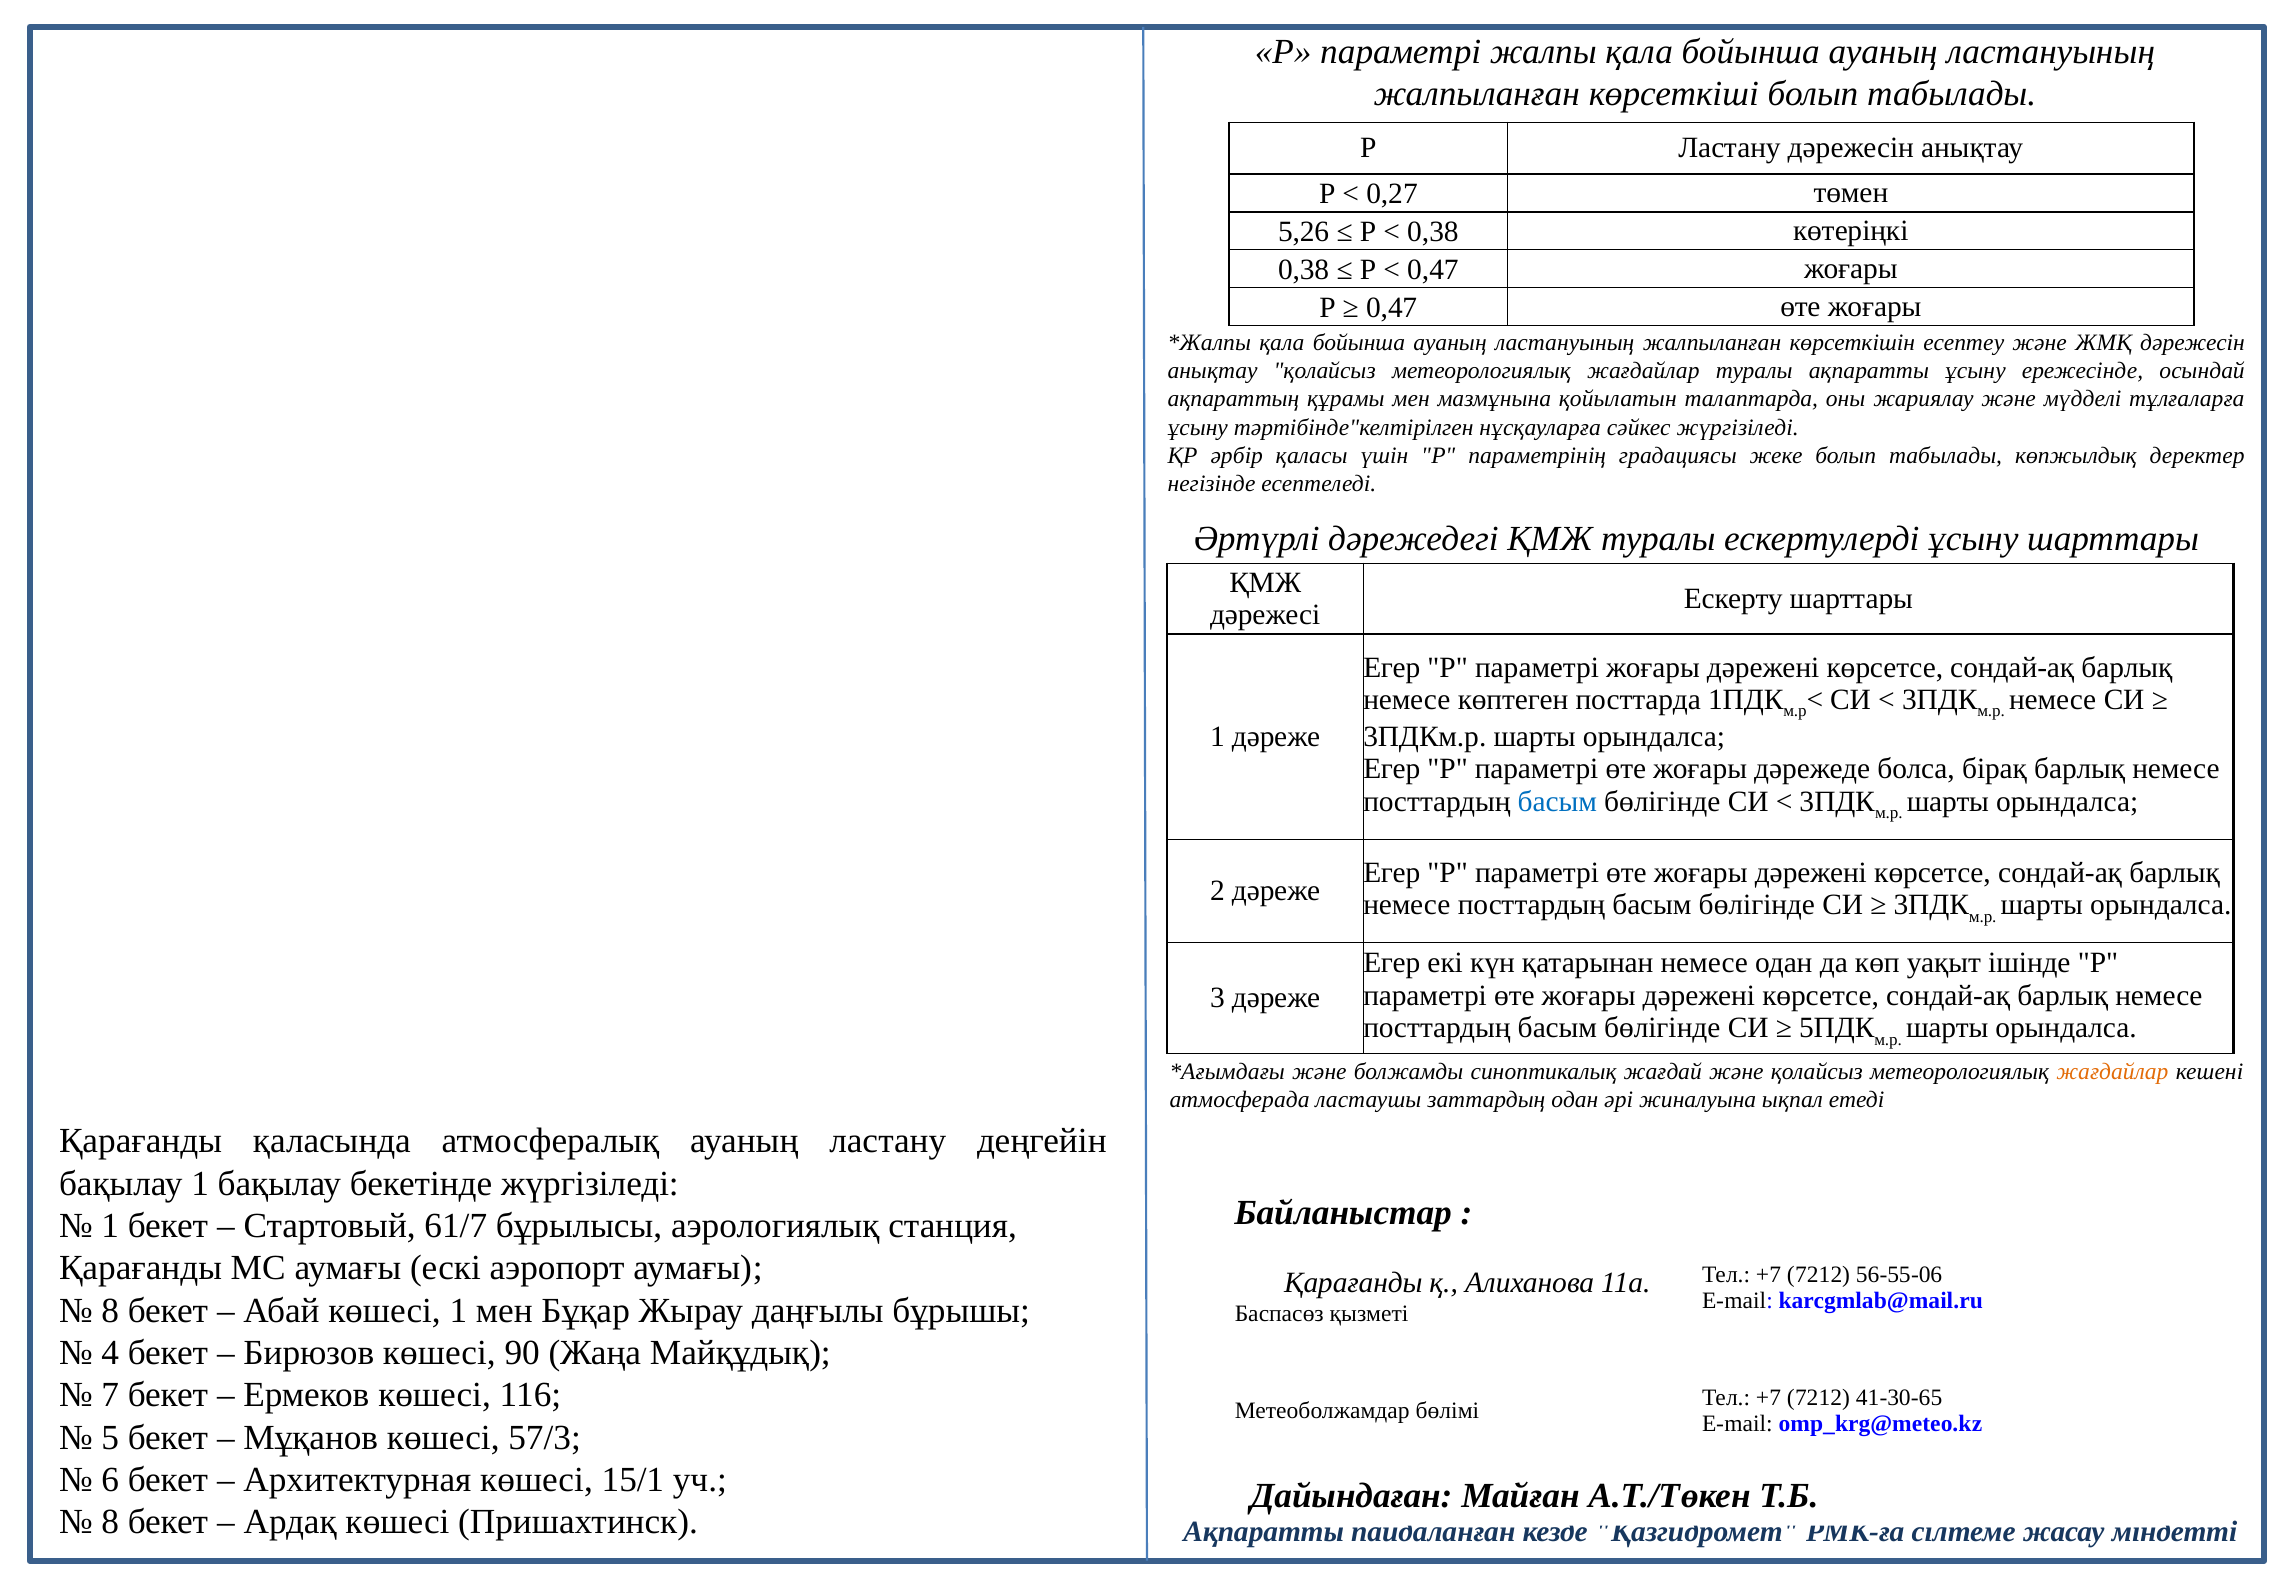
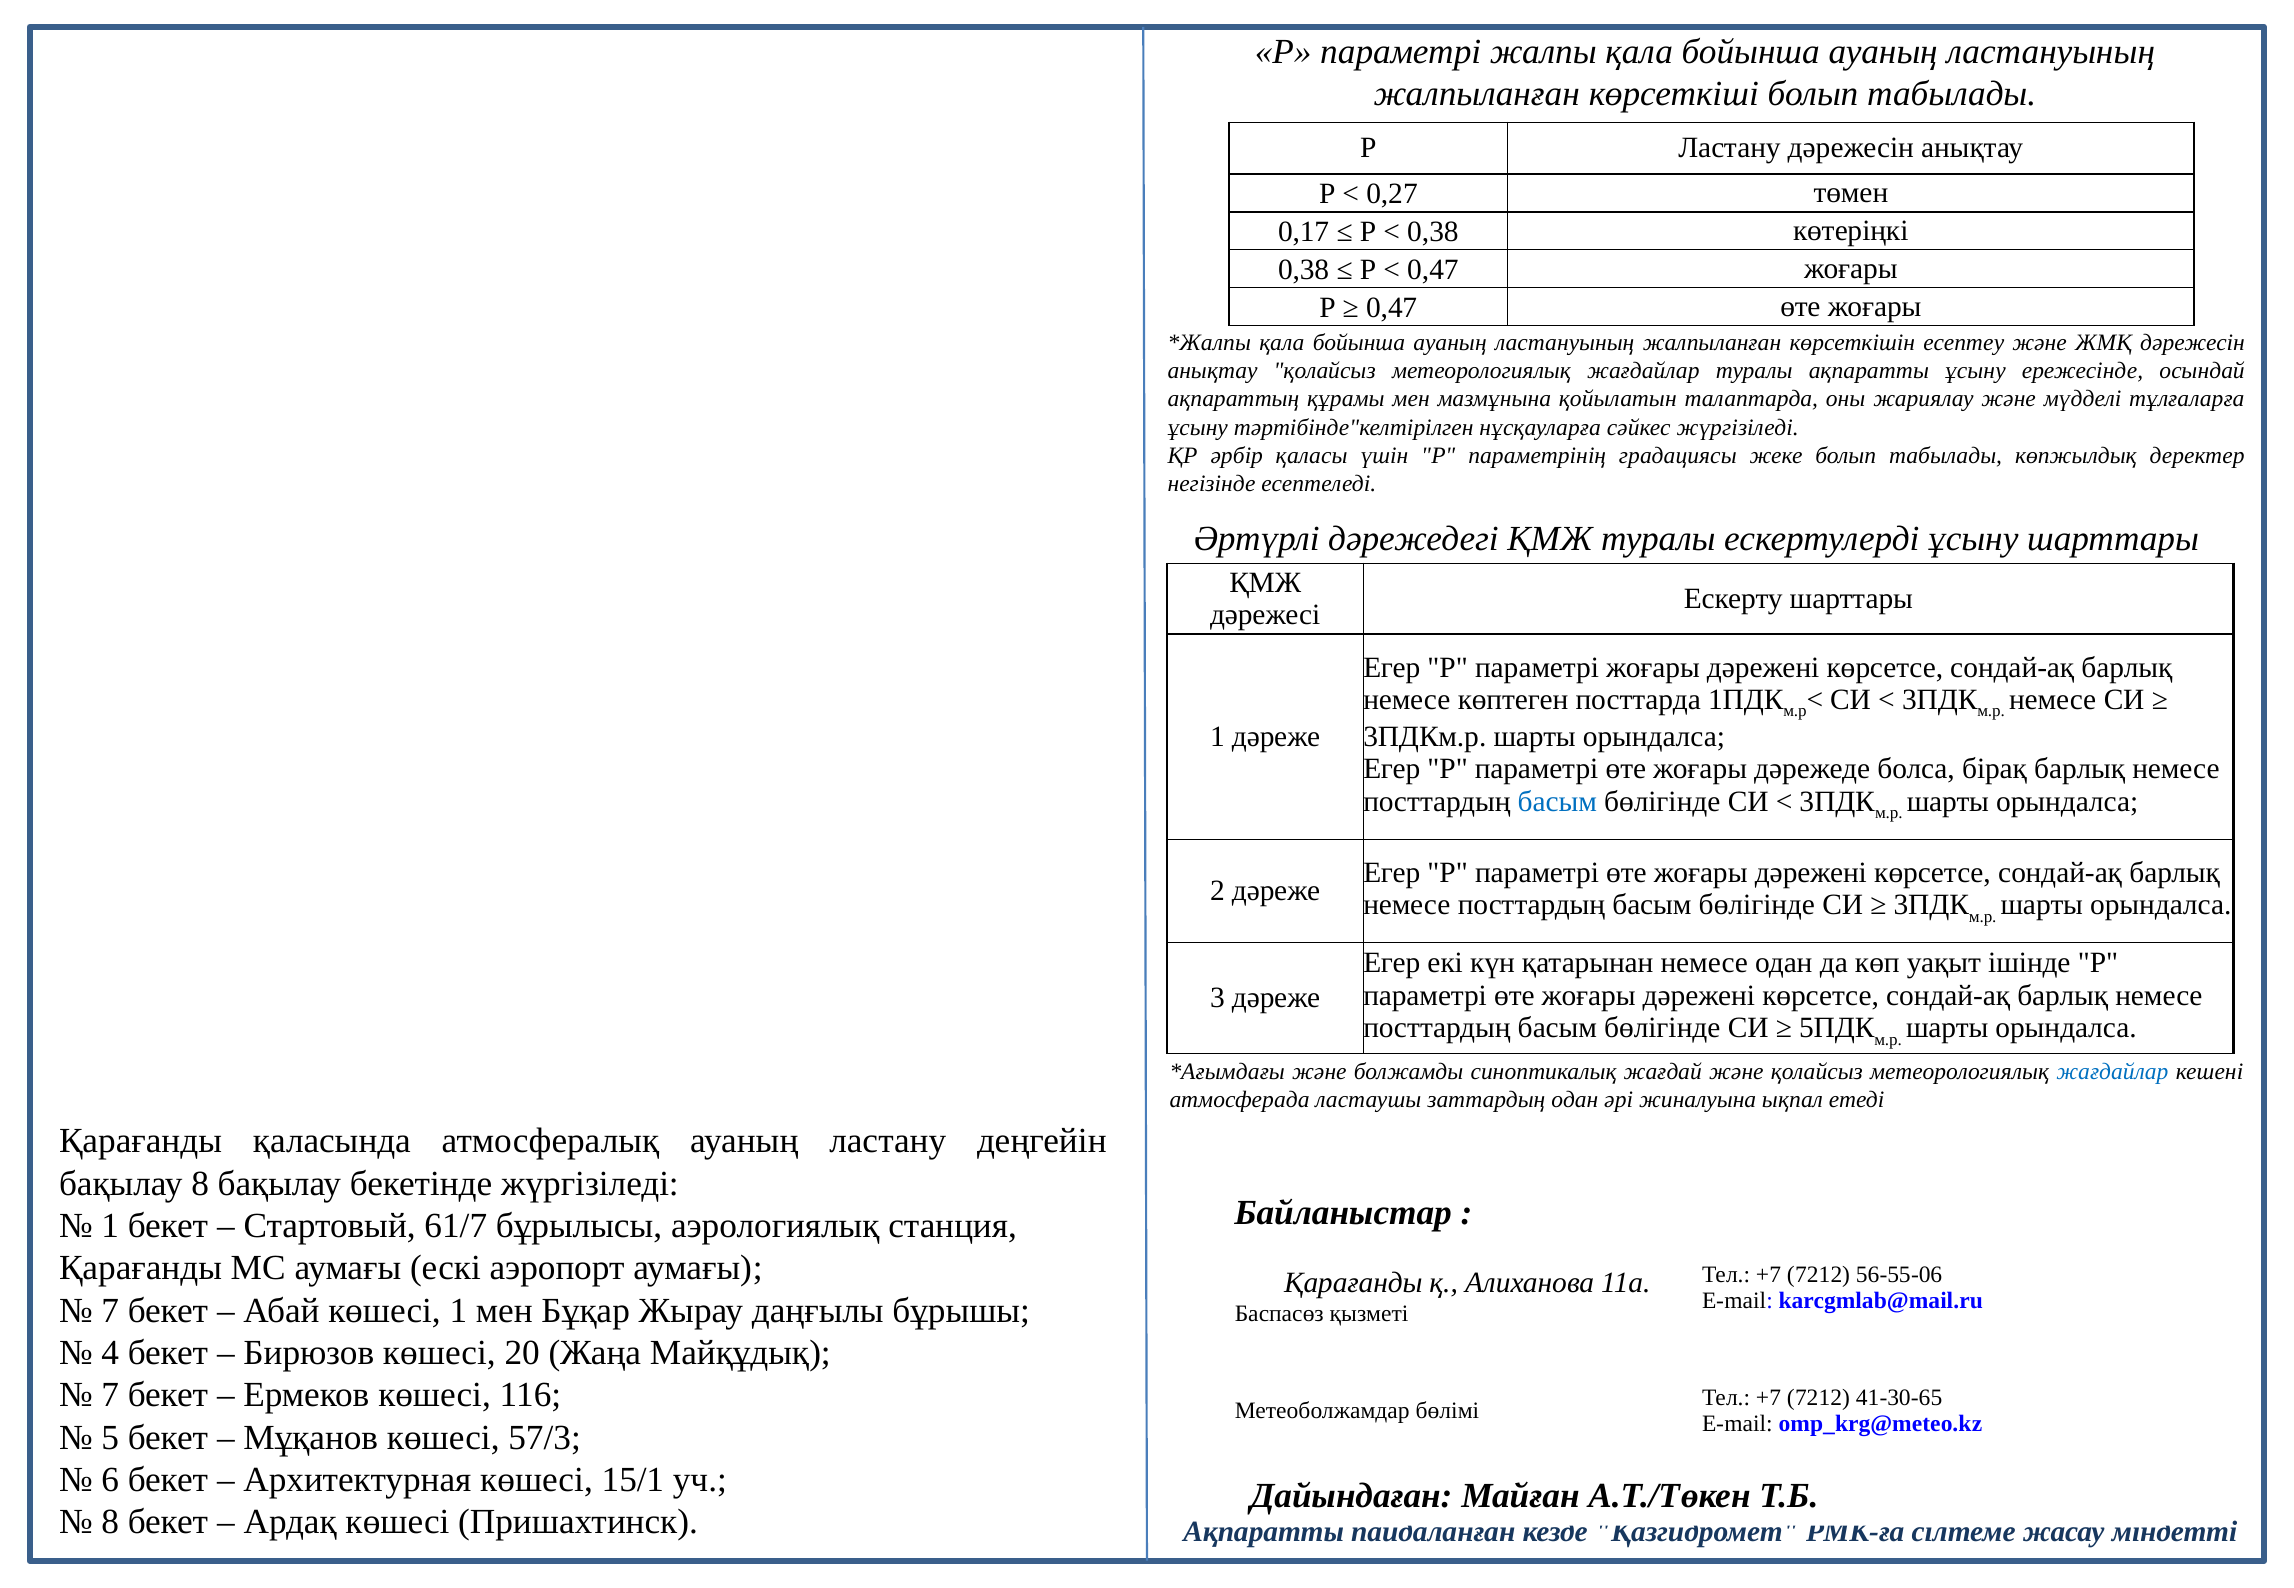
5,26: 5,26 -> 0,17
жағдайлар at (2112, 1072) colour: orange -> blue
бақылау 1: 1 -> 8
8 at (110, 1311): 8 -> 7
90: 90 -> 20
